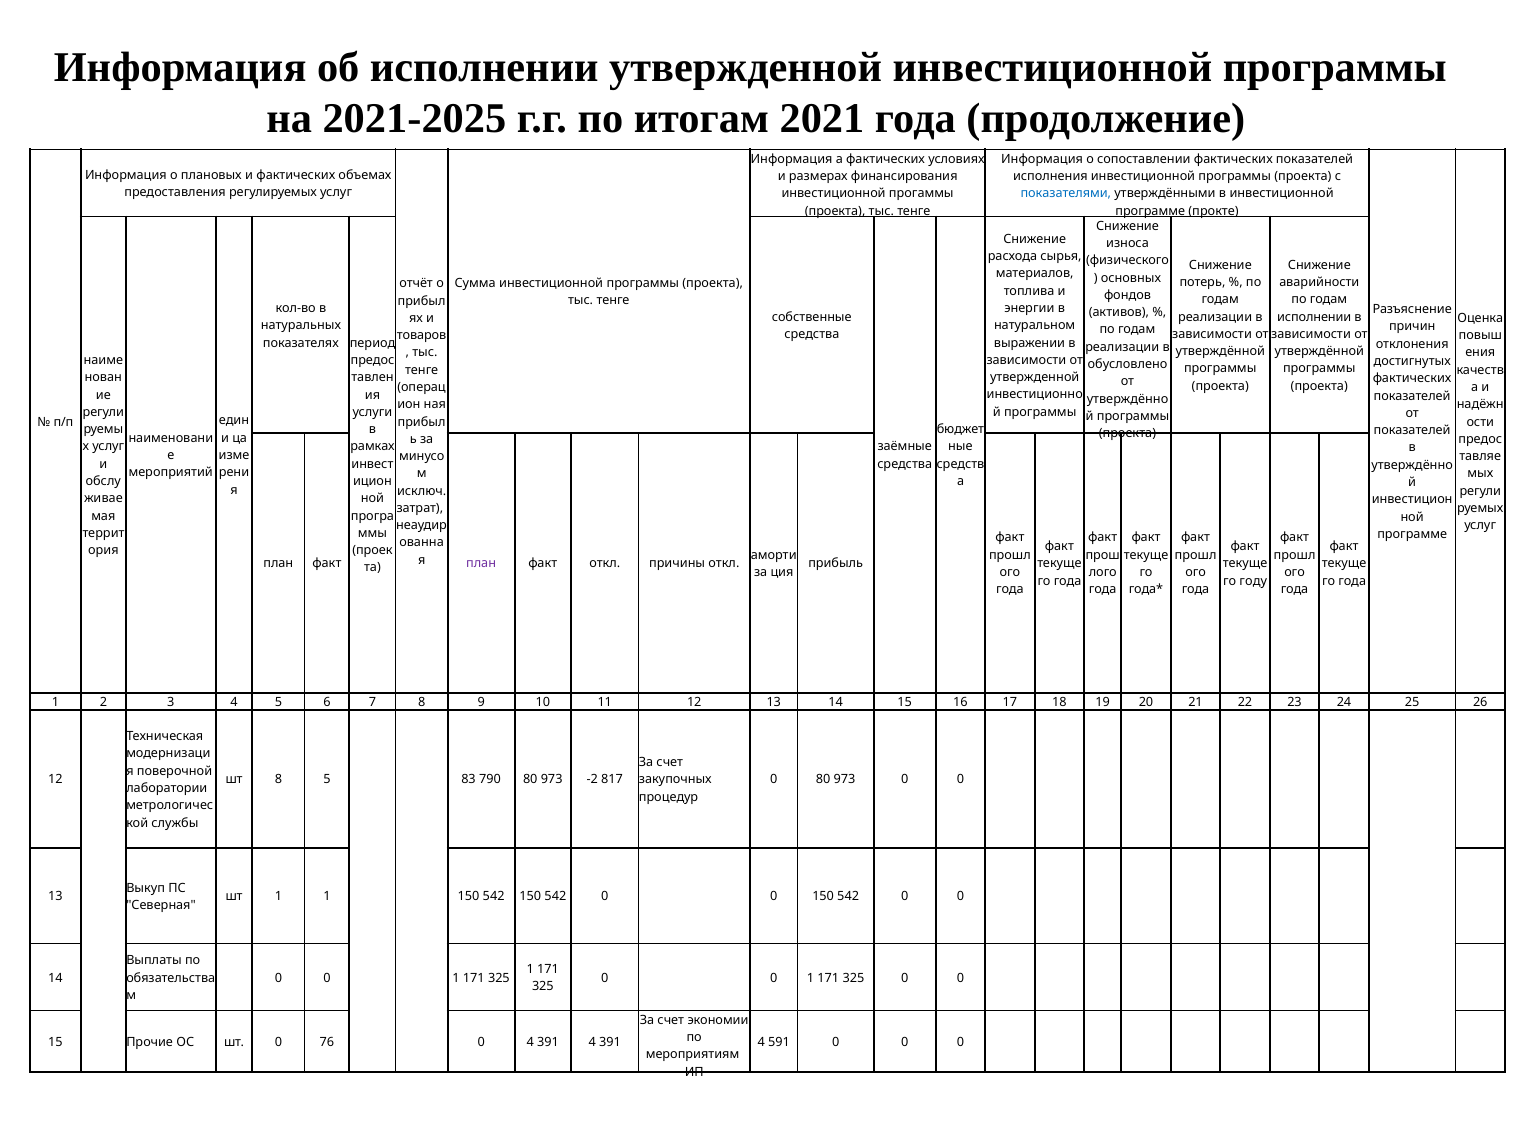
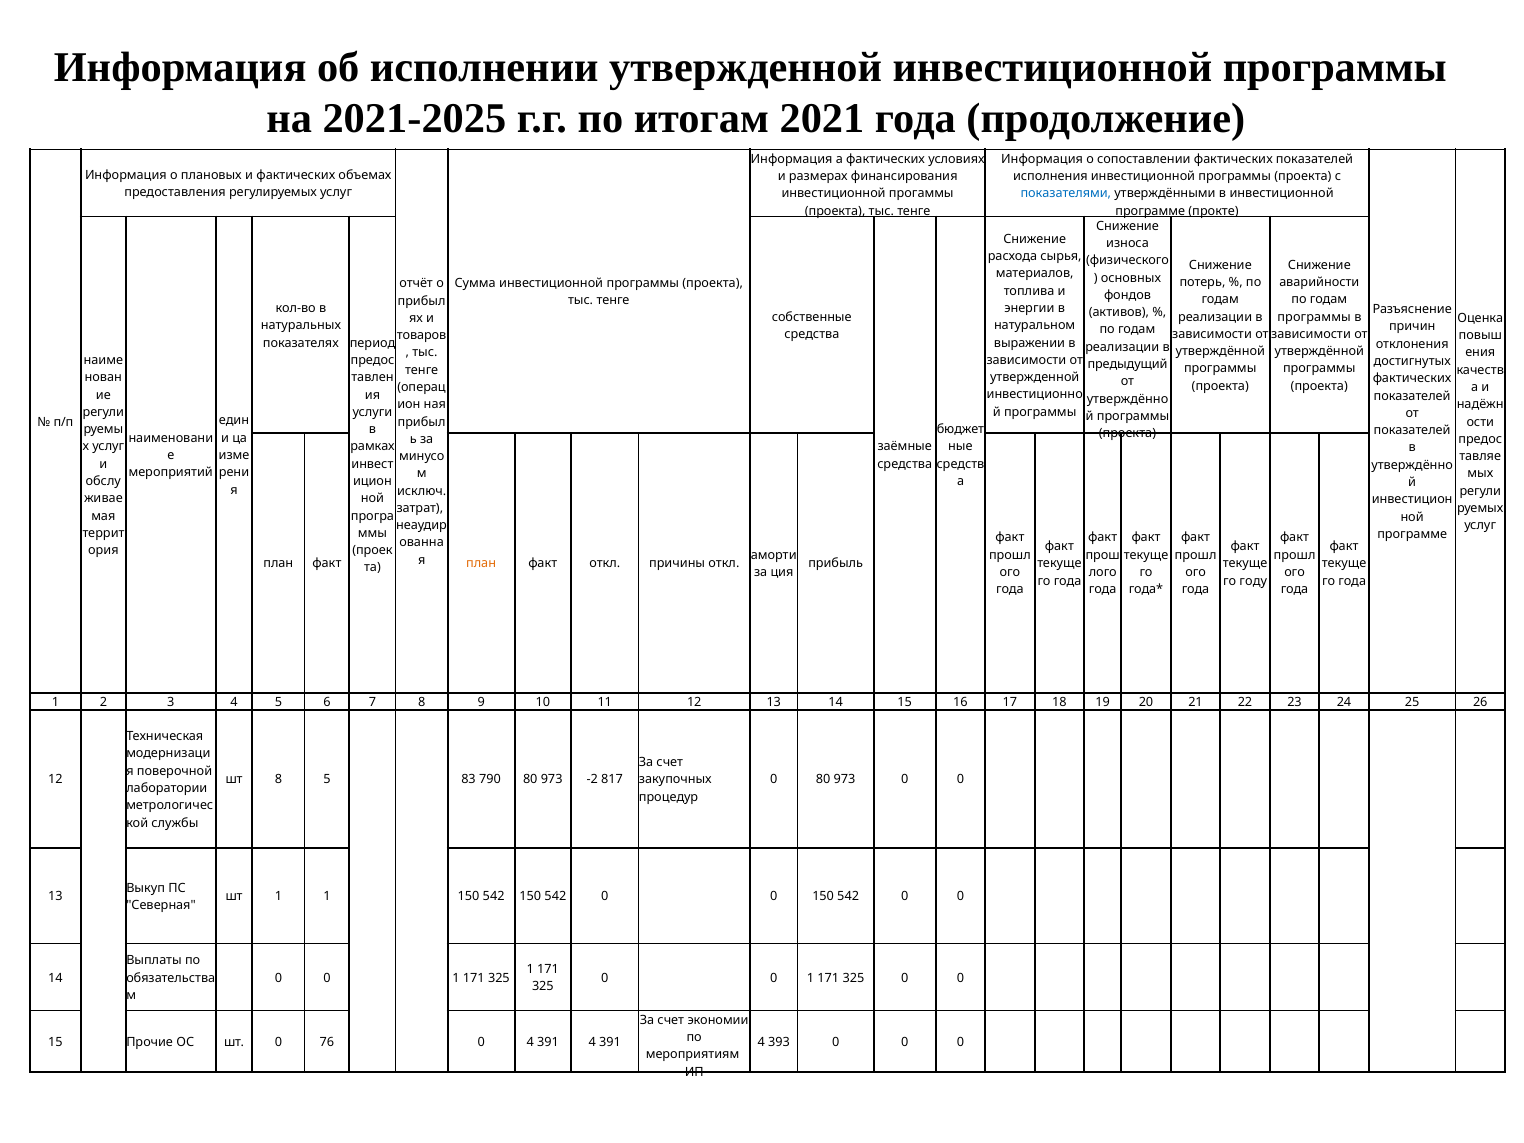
исполнении at (1314, 317): исполнении -> программы
обусловлено: обусловлено -> предыдущий
план at (481, 564) colour: purple -> orange
591: 591 -> 393
